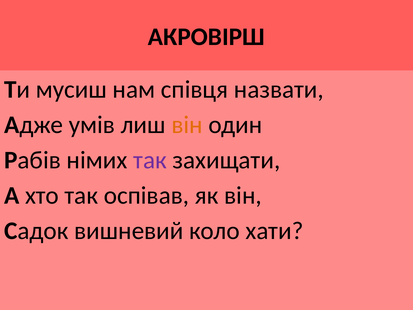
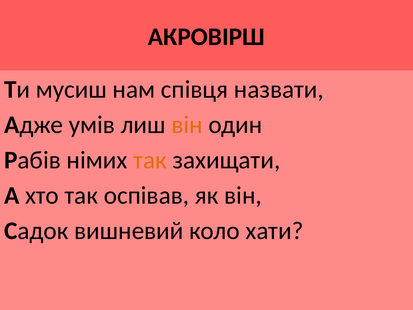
так at (150, 160) colour: purple -> orange
